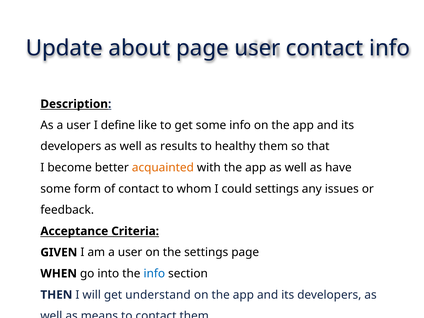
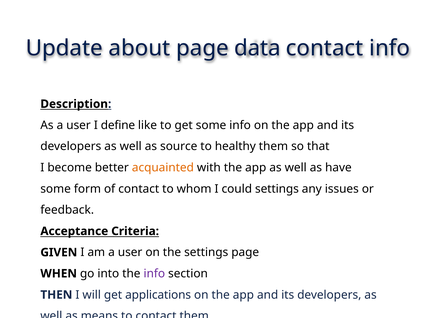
page user: user -> data
results: results -> source
info at (154, 274) colour: blue -> purple
understand: understand -> applications
